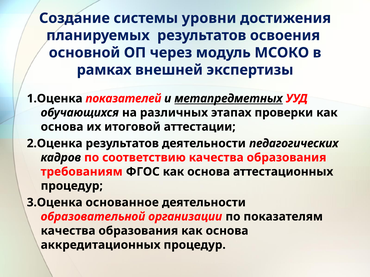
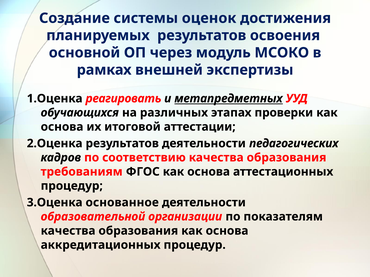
уровни: уровни -> оценок
показателей: показателей -> реагировать
